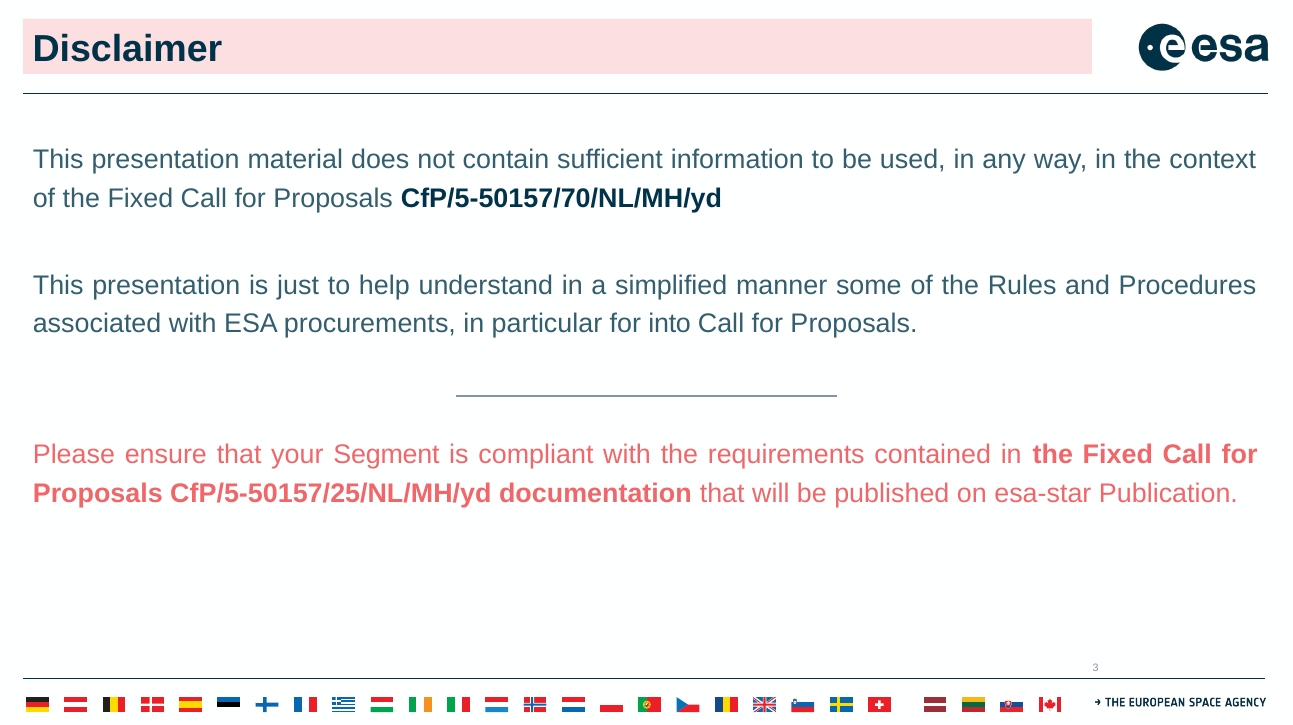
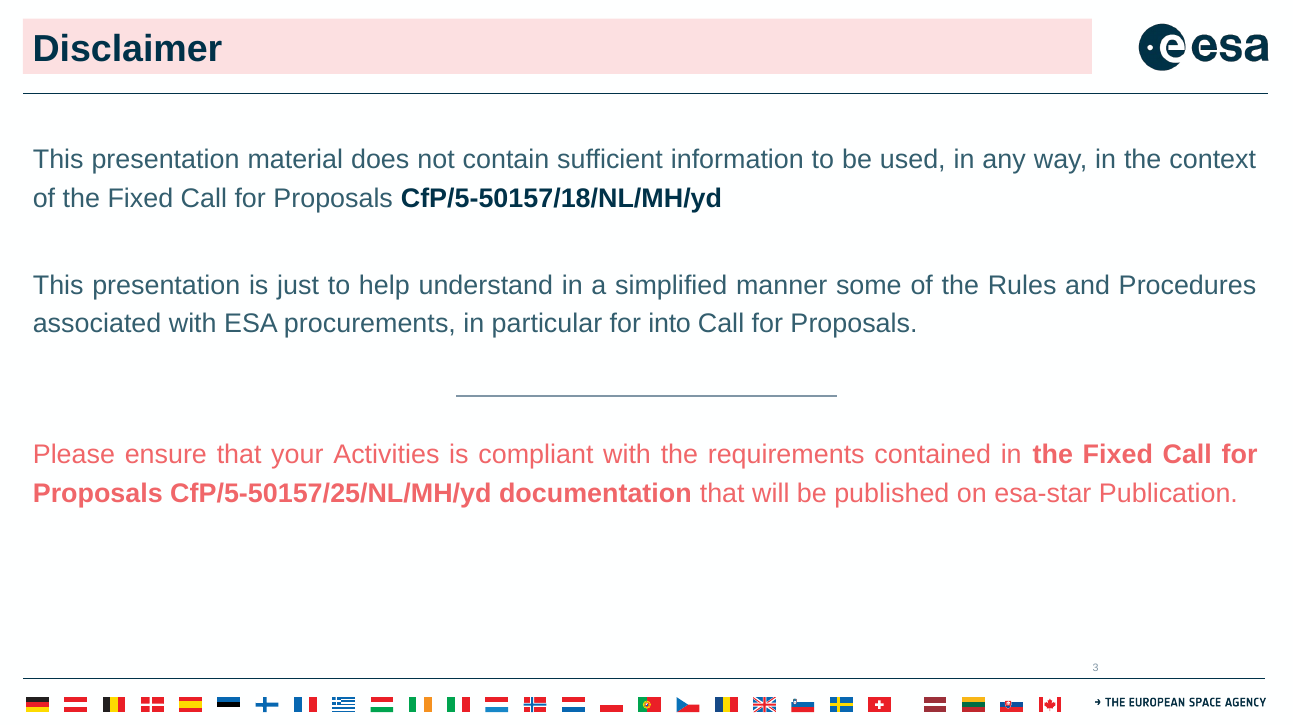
CfP/5-50157/70/NL/MH/yd: CfP/5-50157/70/NL/MH/yd -> CfP/5-50157/18/NL/MH/yd
Segment: Segment -> Activities
